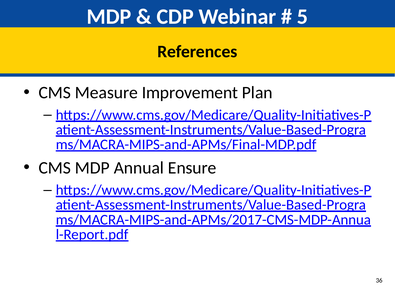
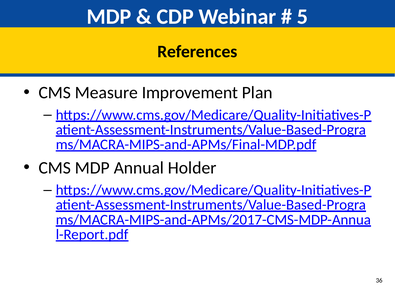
Ensure: Ensure -> Holder
